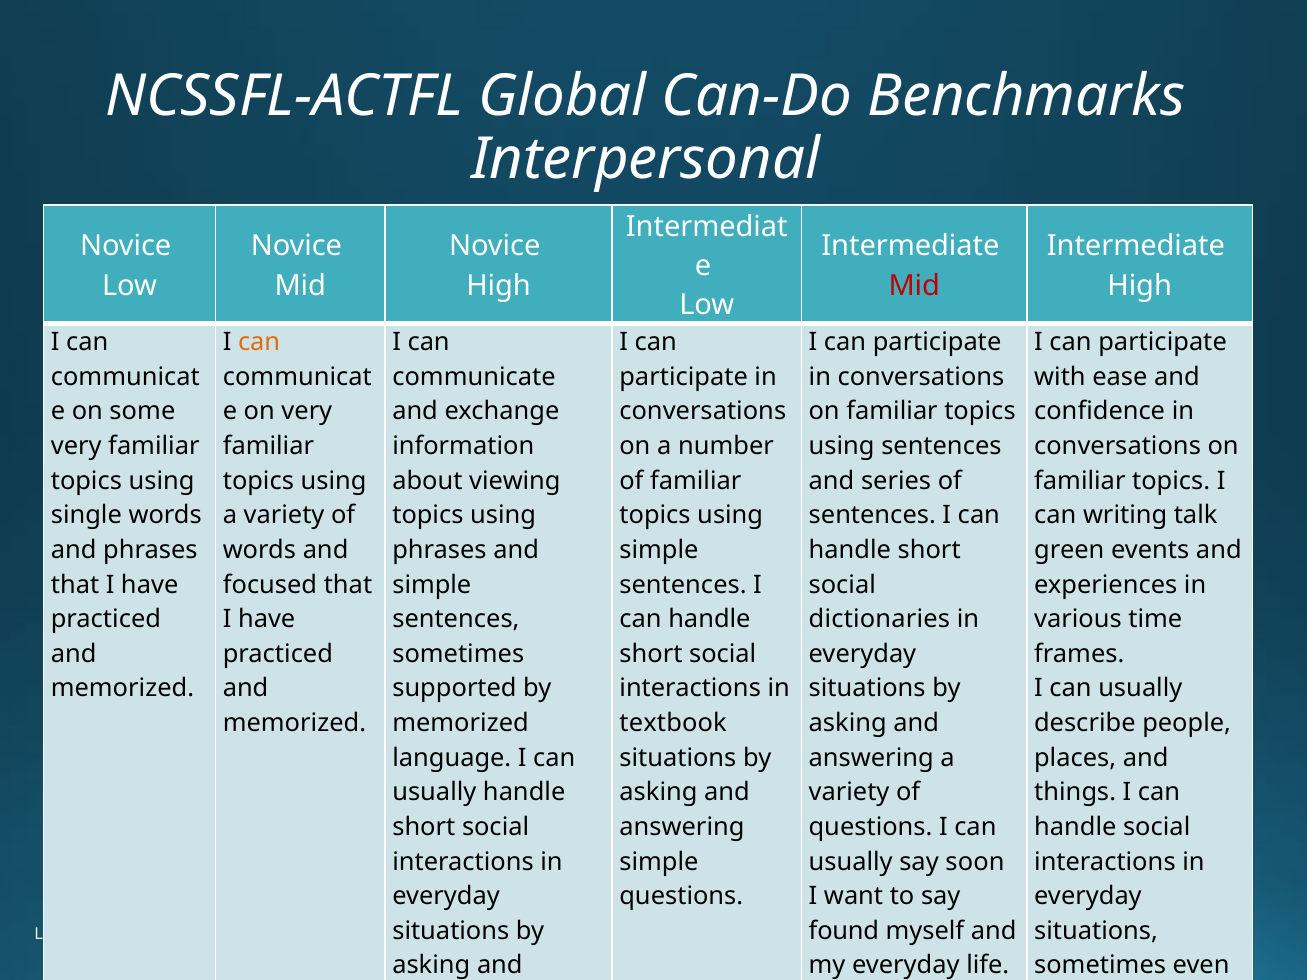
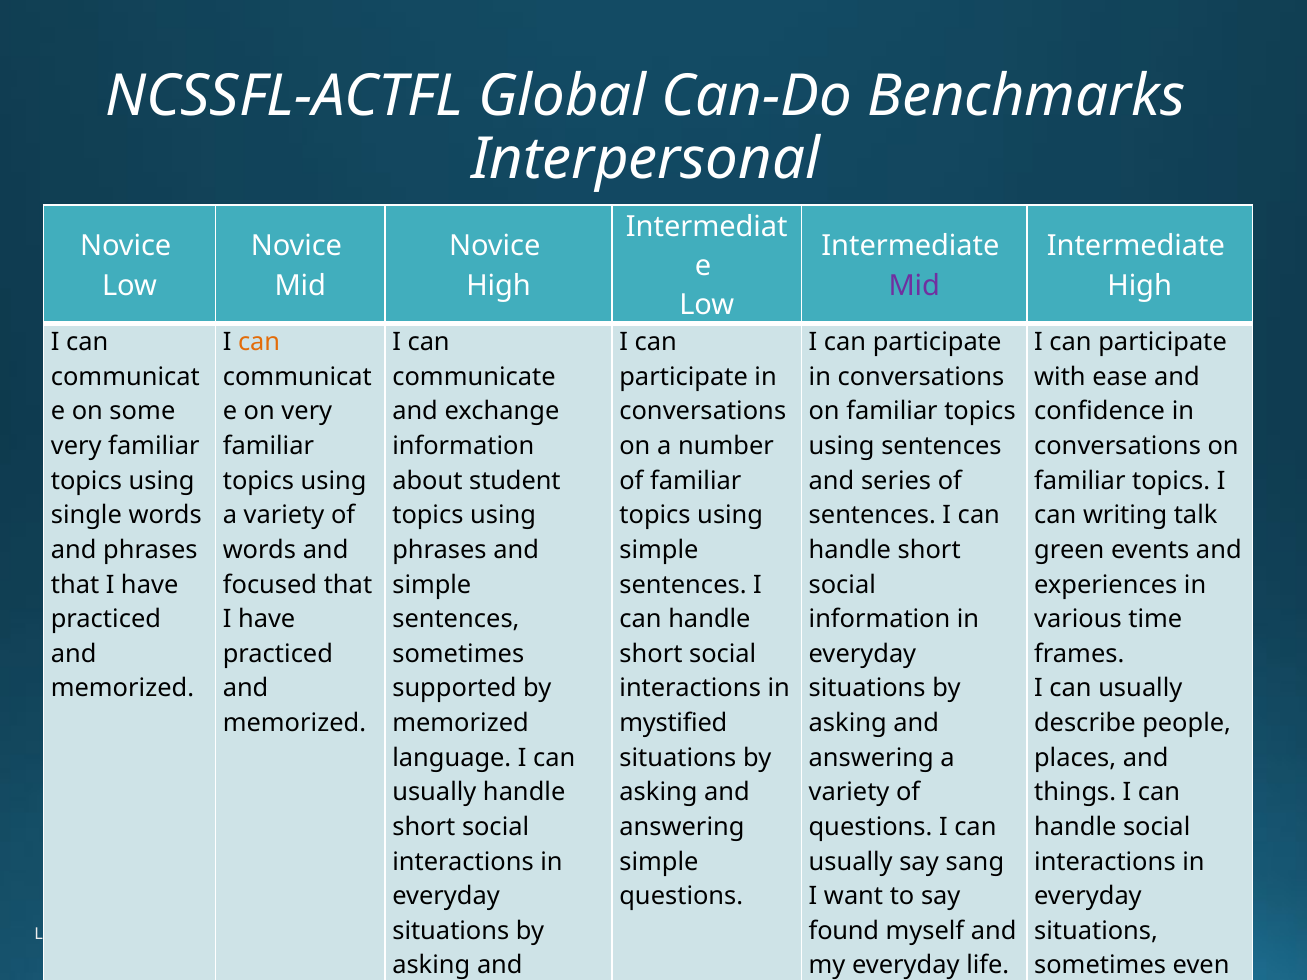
Mid at (914, 286) colour: red -> purple
viewing: viewing -> student
dictionaries at (879, 619): dictionaries -> information
textbook: textbook -> mystified
soon: soon -> sang
